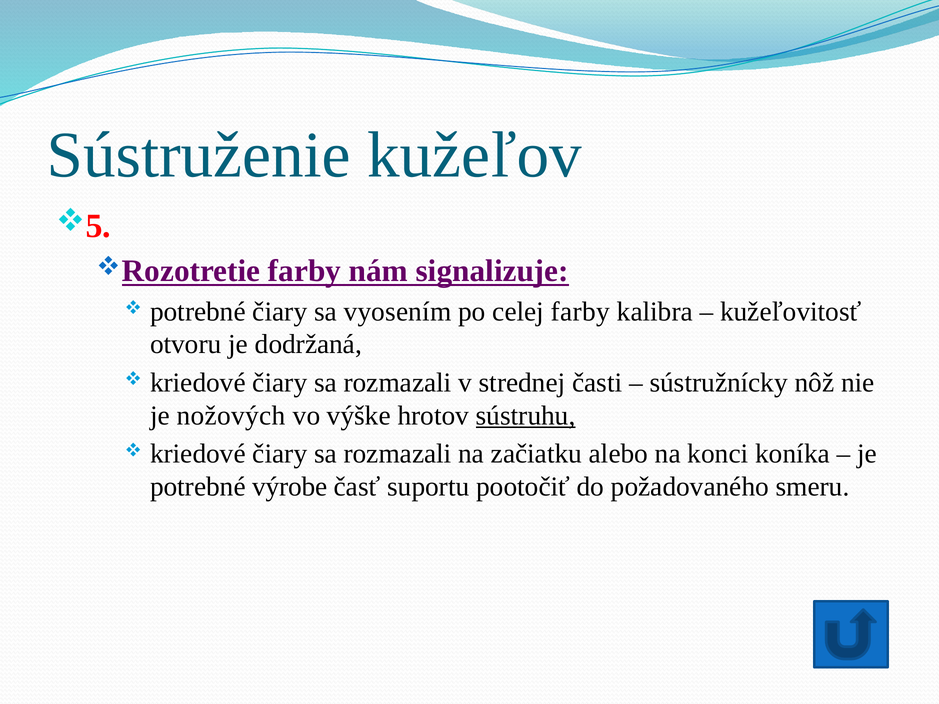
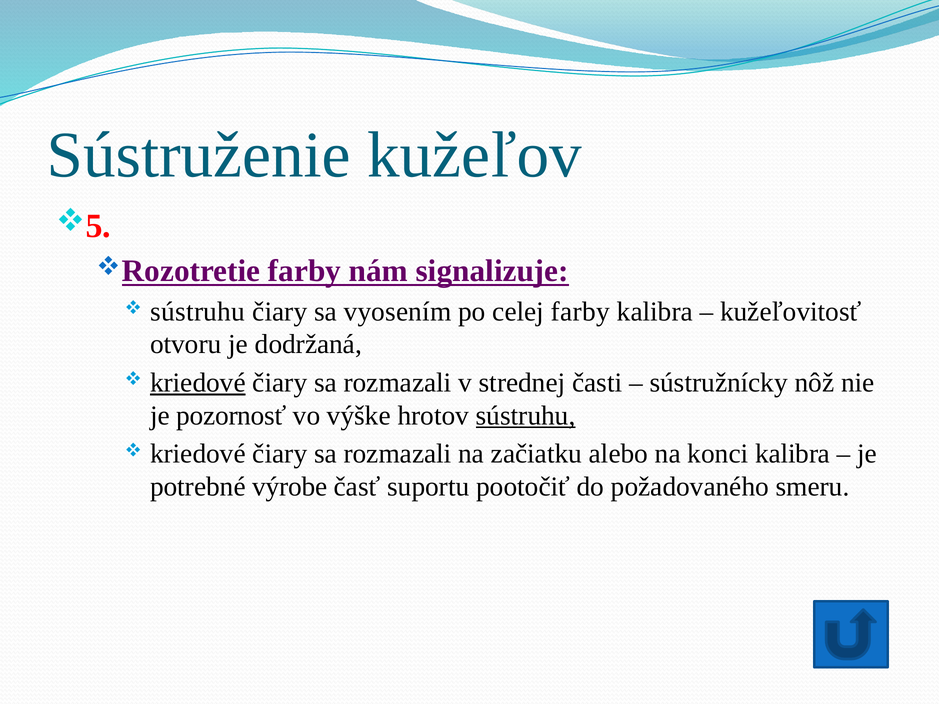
potrebné at (198, 312): potrebné -> sústruhu
kriedové at (198, 383) underline: none -> present
nožových: nožových -> pozornosť
konci koníka: koníka -> kalibra
